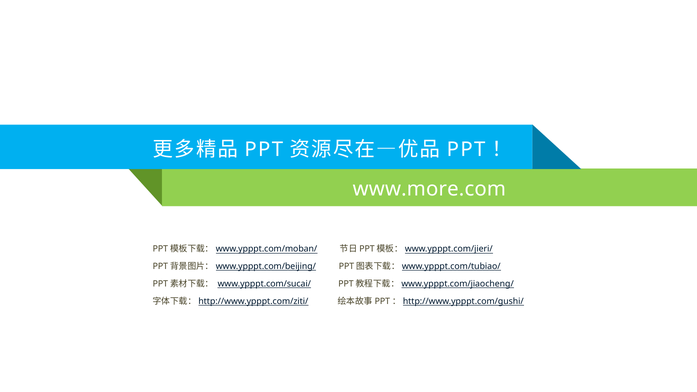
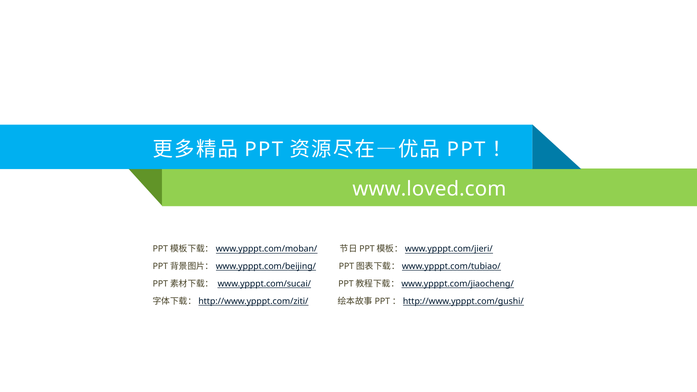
www.more.com: www.more.com -> www.loved.com
